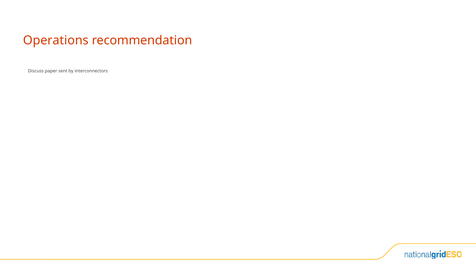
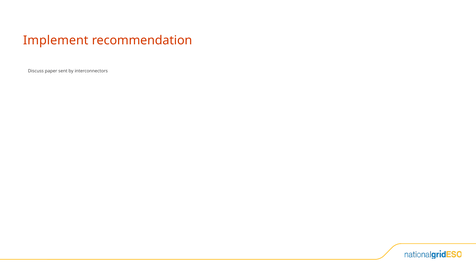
Operations: Operations -> Implement
